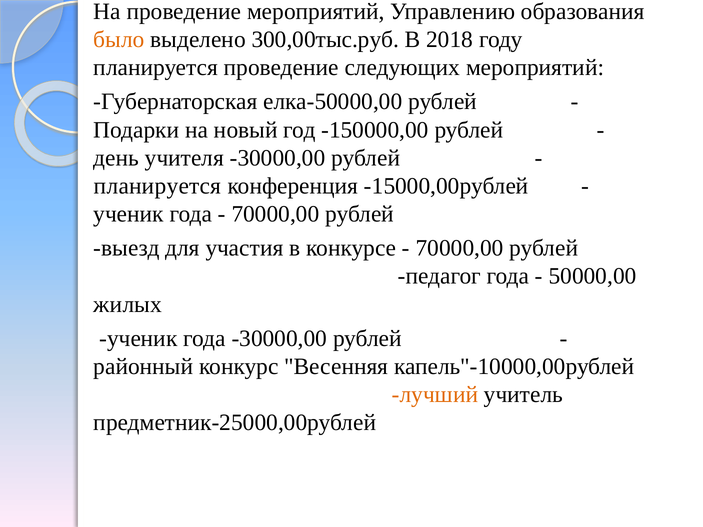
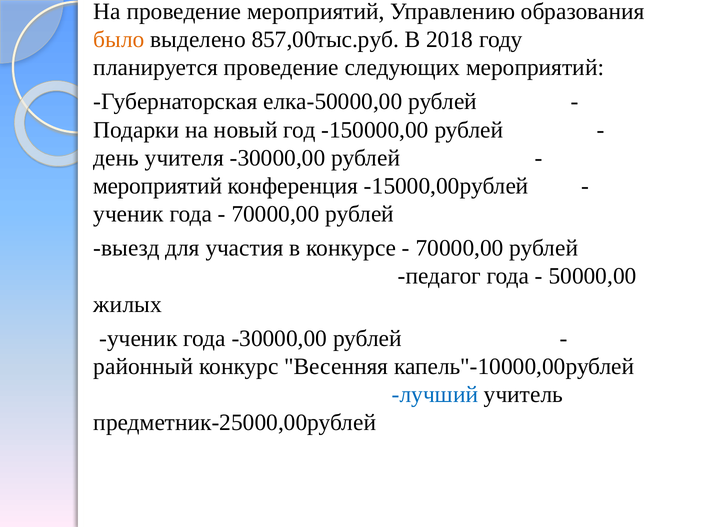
300,00тыс.руб: 300,00тыс.руб -> 857,00тыс.руб
планируется at (158, 186): планируется -> мероприятий
лучший colour: orange -> blue
